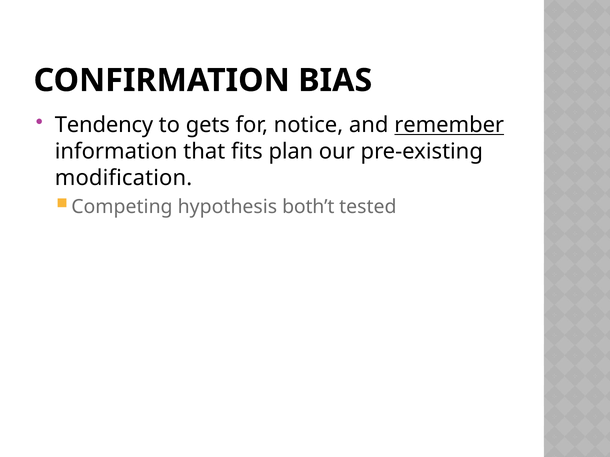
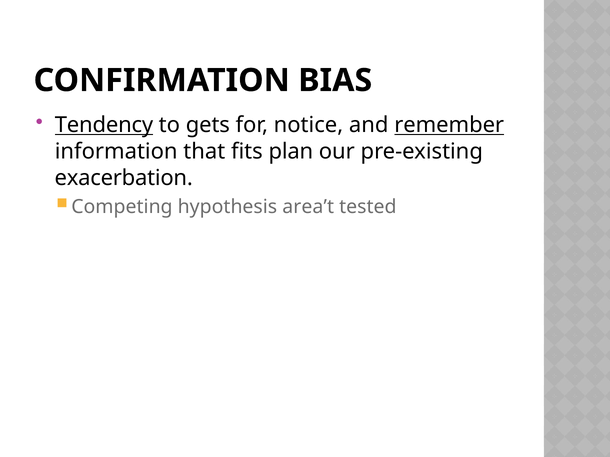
Tendency underline: none -> present
modification: modification -> exacerbation
both’t: both’t -> area’t
